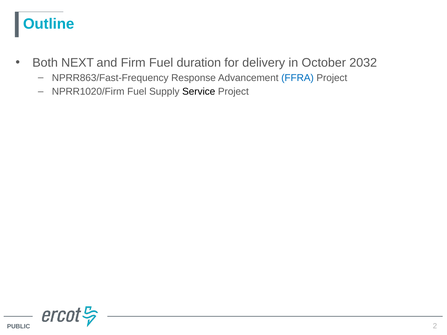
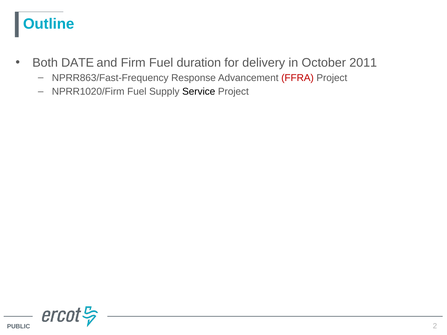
NEXT: NEXT -> DATE
2032: 2032 -> 2011
FFRA colour: blue -> red
